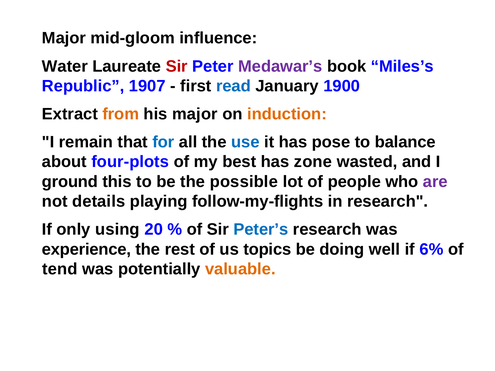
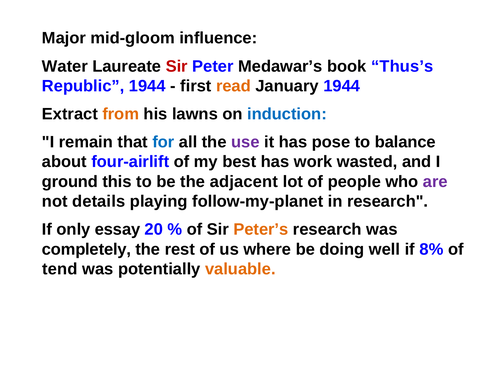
Medawar’s colour: purple -> black
Miles’s: Miles’s -> Thus’s
Republic 1907: 1907 -> 1944
read colour: blue -> orange
January 1900: 1900 -> 1944
his major: major -> lawns
induction colour: orange -> blue
use colour: blue -> purple
four-plots: four-plots -> four-airlift
zone: zone -> work
possible: possible -> adjacent
follow-my-flights: follow-my-flights -> follow-my-planet
using: using -> essay
Peter’s colour: blue -> orange
experience: experience -> completely
topics: topics -> where
6%: 6% -> 8%
